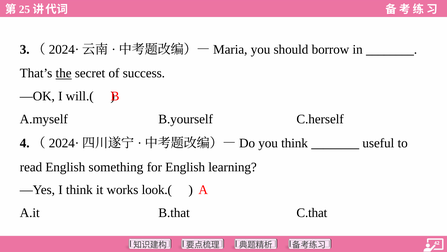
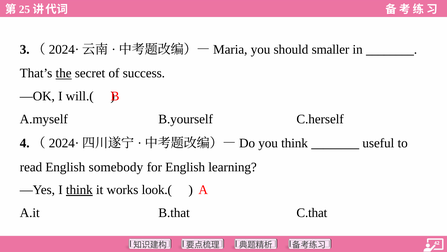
borrow: borrow -> smaller
something: something -> somebody
think at (79, 189) underline: none -> present
